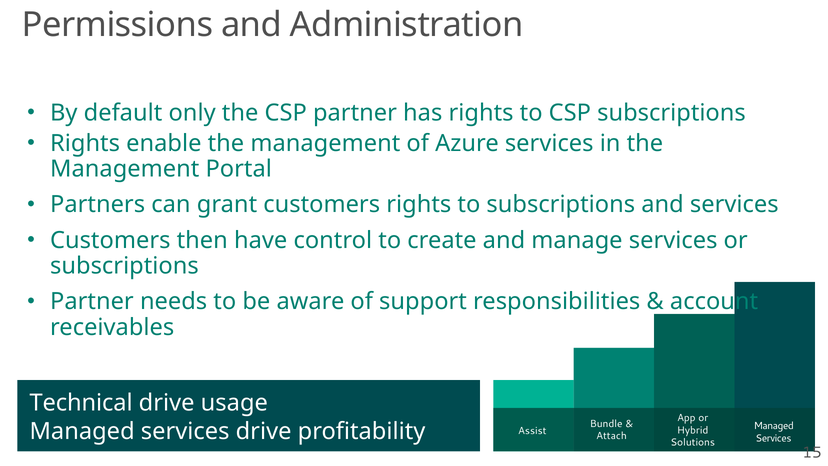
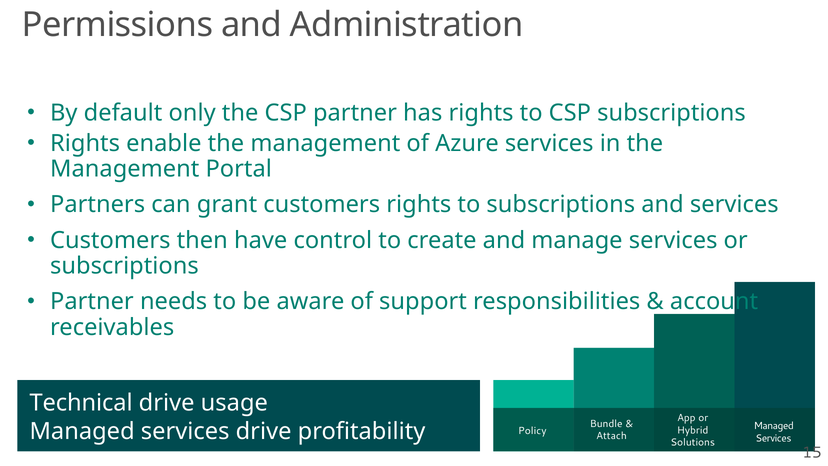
Assist: Assist -> Policy
